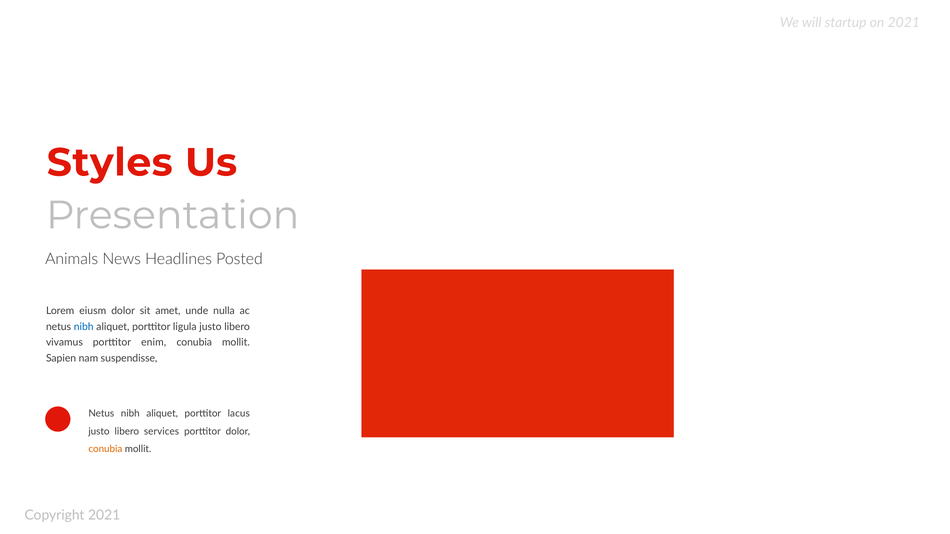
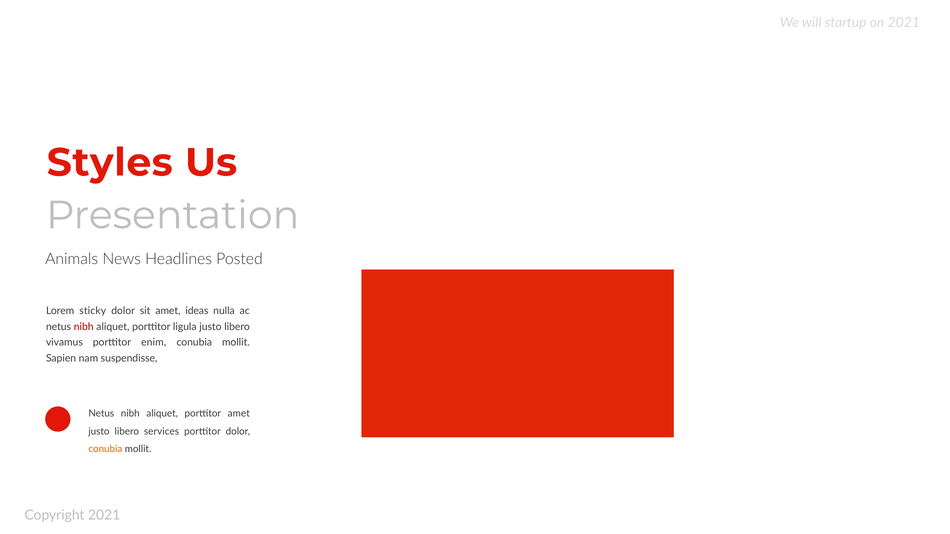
eiusm: eiusm -> sticky
unde: unde -> ideas
nibh at (84, 327) colour: blue -> red
porttitor lacus: lacus -> amet
